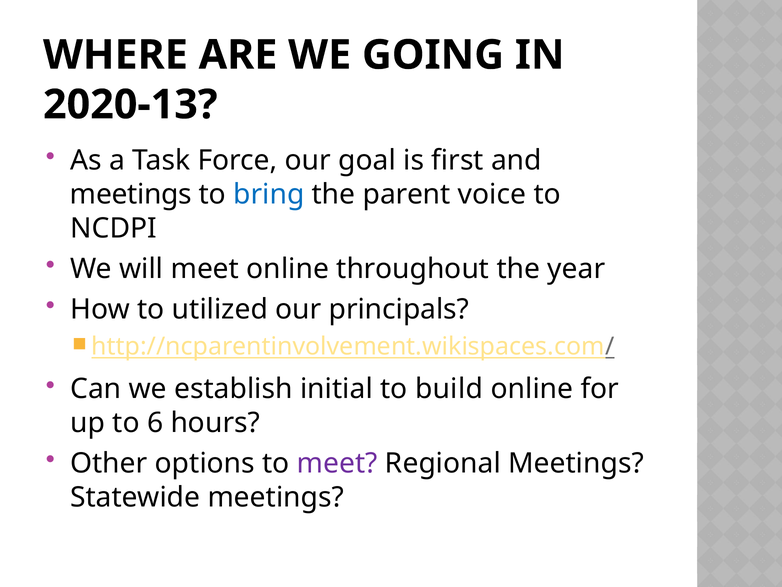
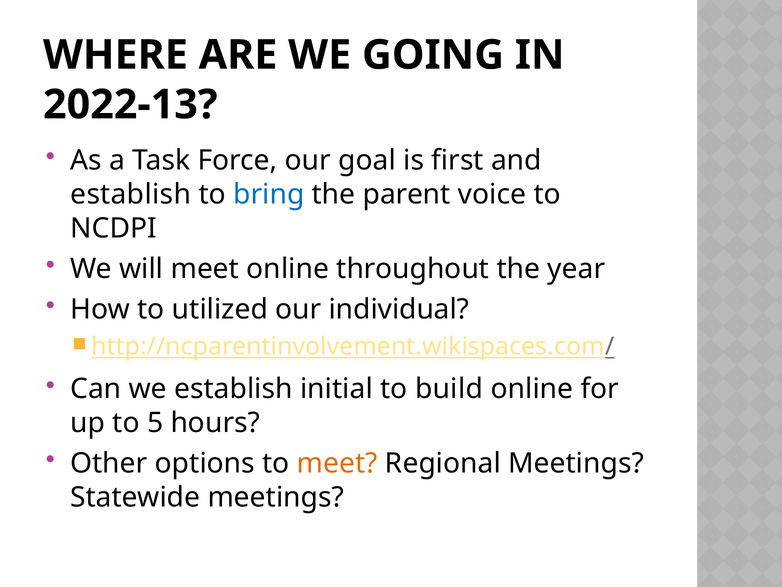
2020-13: 2020-13 -> 2022-13
meetings at (131, 194): meetings -> establish
principals: principals -> individual
6: 6 -> 5
meet at (337, 463) colour: purple -> orange
